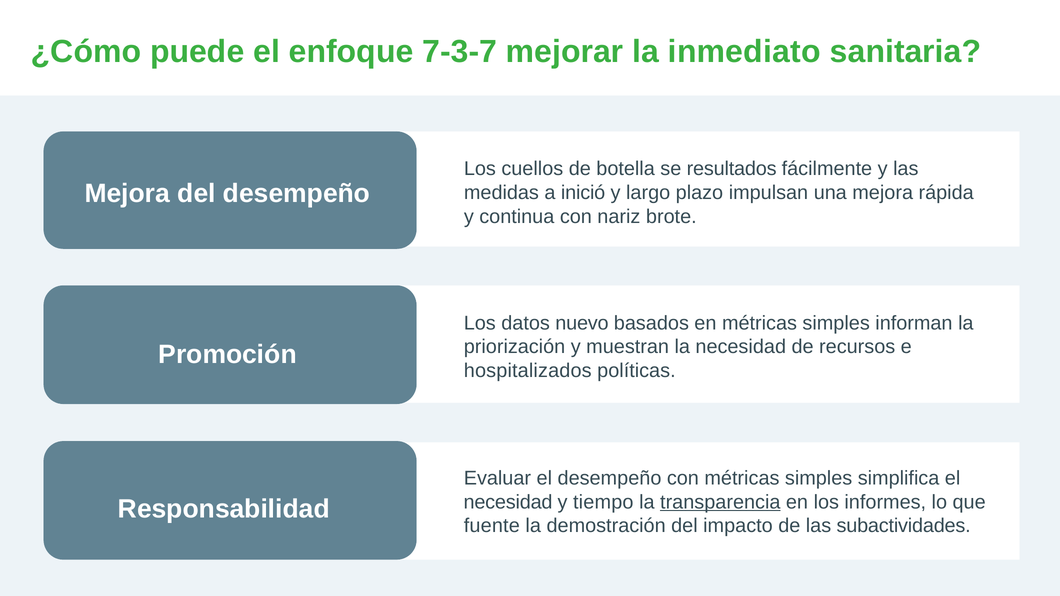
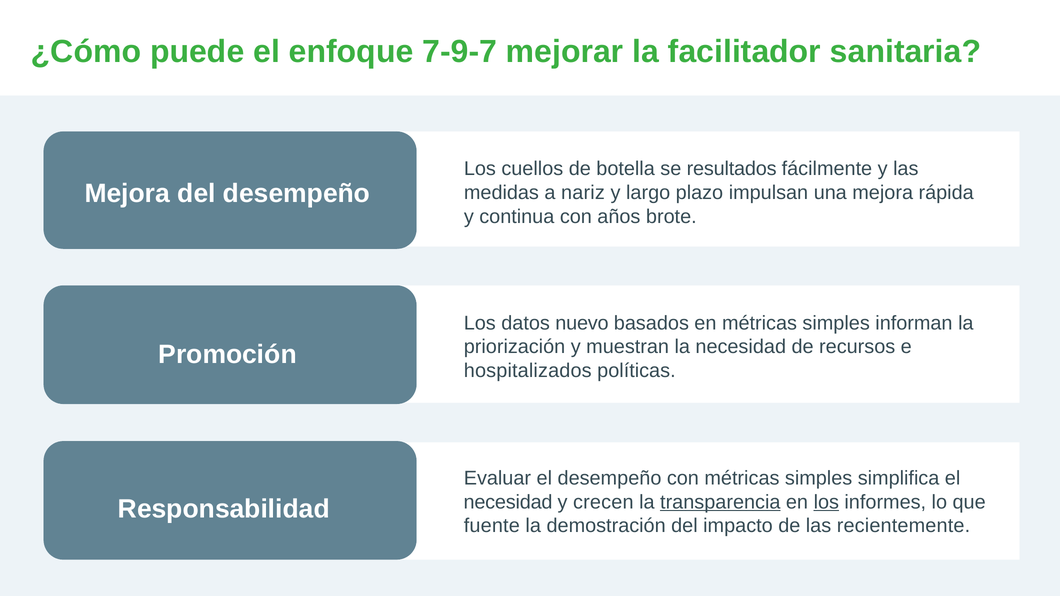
7-3-7: 7-3-7 -> 7-9-7
inmediato: inmediato -> facilitador
inició: inició -> nariz
nariz: nariz -> años
tiempo: tiempo -> crecen
los at (826, 502) underline: none -> present
subactividades: subactividades -> recientemente
